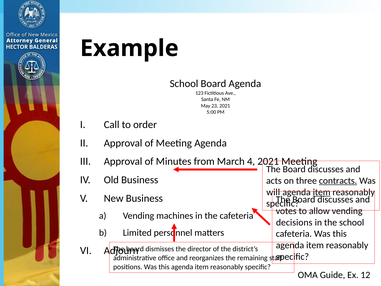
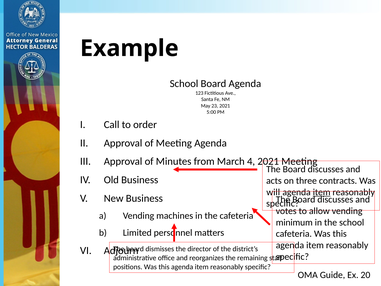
contracts underline: present -> none
decisions: decisions -> minimum
12: 12 -> 20
